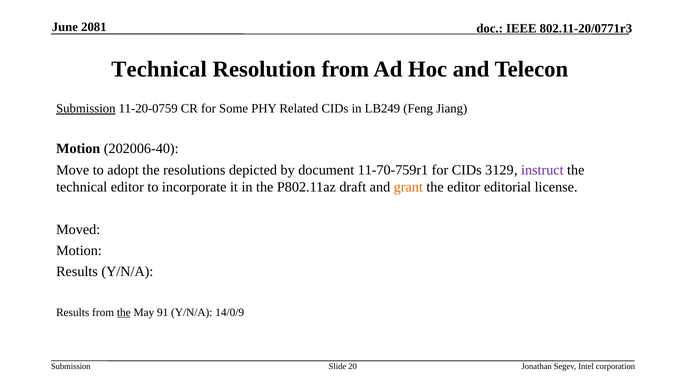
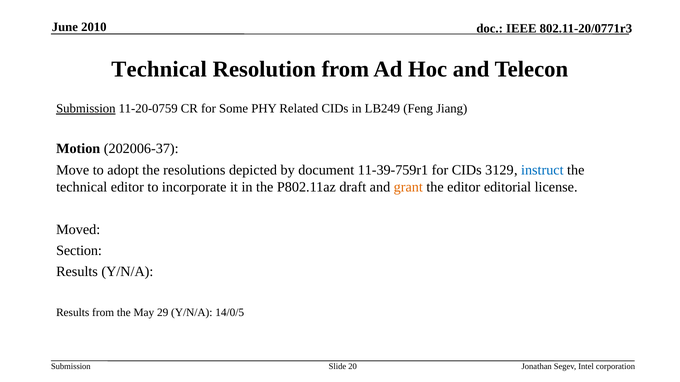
2081: 2081 -> 2010
202006-40: 202006-40 -> 202006-37
11-70-759r1: 11-70-759r1 -> 11-39-759r1
instruct colour: purple -> blue
Motion at (79, 251): Motion -> Section
the at (124, 313) underline: present -> none
91: 91 -> 29
14/0/9: 14/0/9 -> 14/0/5
